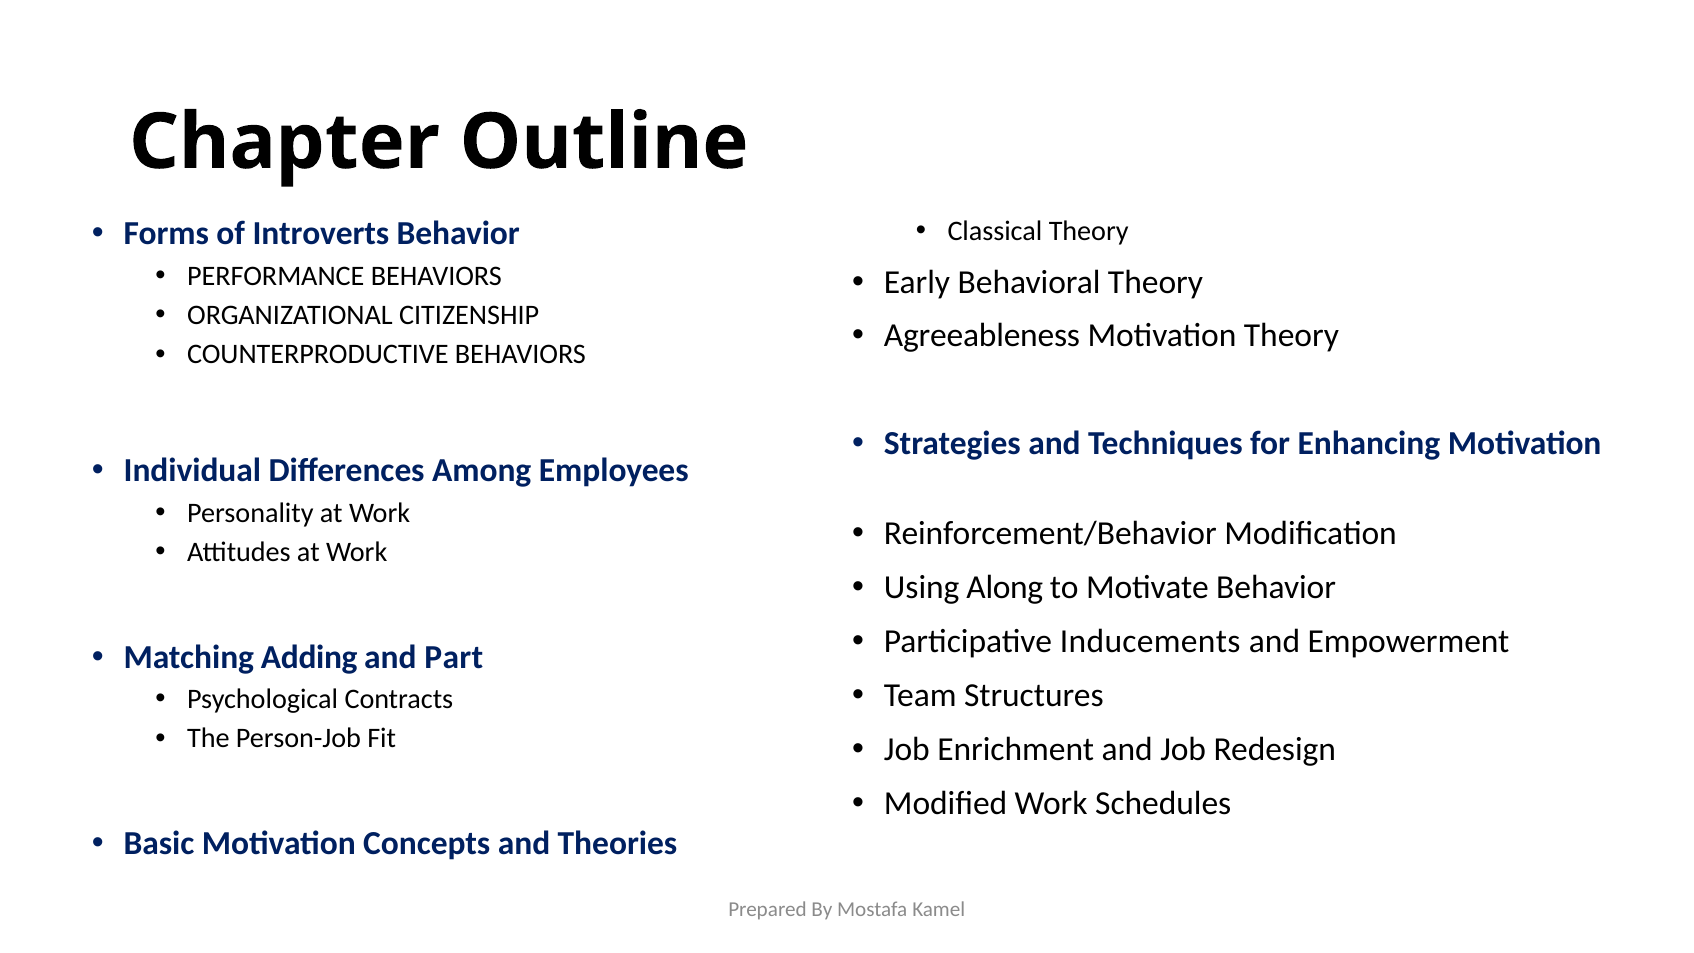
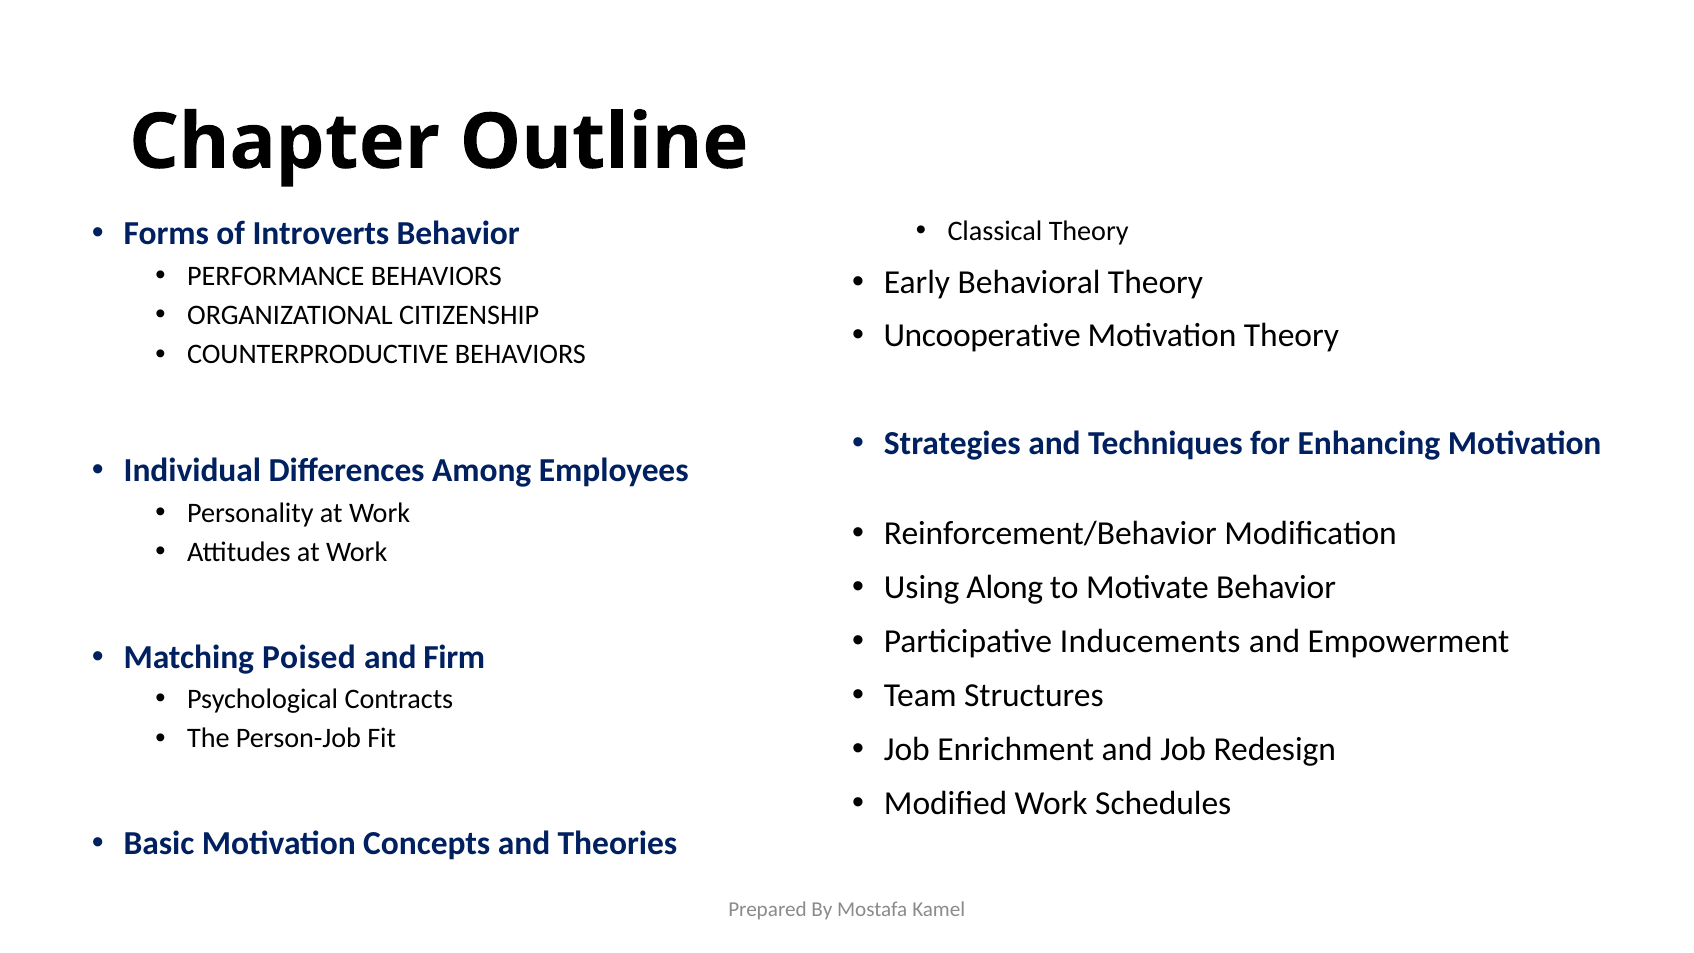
Agreeableness: Agreeableness -> Uncooperative
Adding: Adding -> Poised
Part: Part -> Firm
